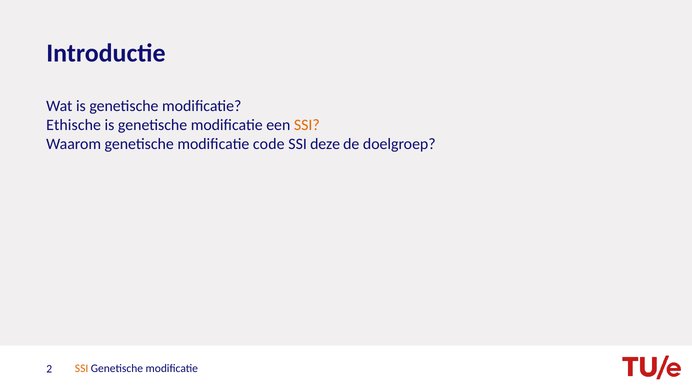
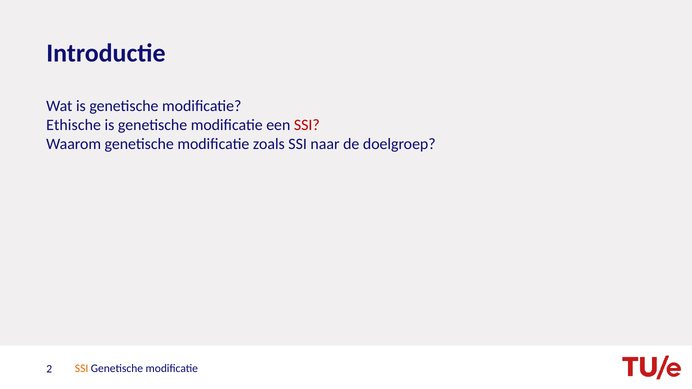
SSI at (307, 125) colour: orange -> red
code: code -> zoals
deze: deze -> naar
